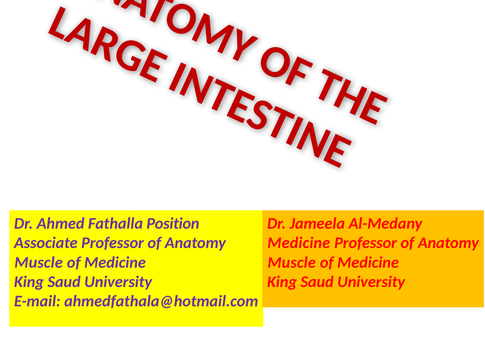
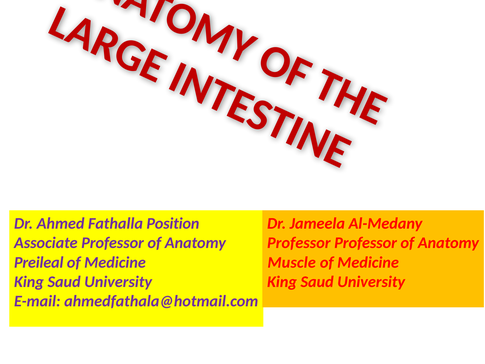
Medicine at (299, 243): Medicine -> Professor
Muscle at (39, 262): Muscle -> Preileal
